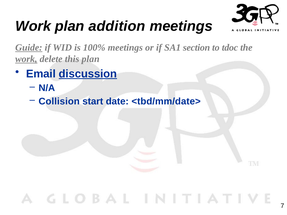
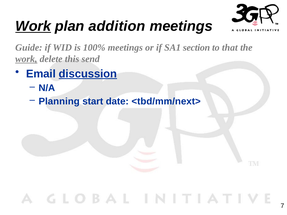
Work at (33, 26) underline: none -> present
Guide underline: present -> none
tdoc: tdoc -> that
this plan: plan -> send
Collision: Collision -> Planning
<tbd/mm/date>: <tbd/mm/date> -> <tbd/mm/next>
